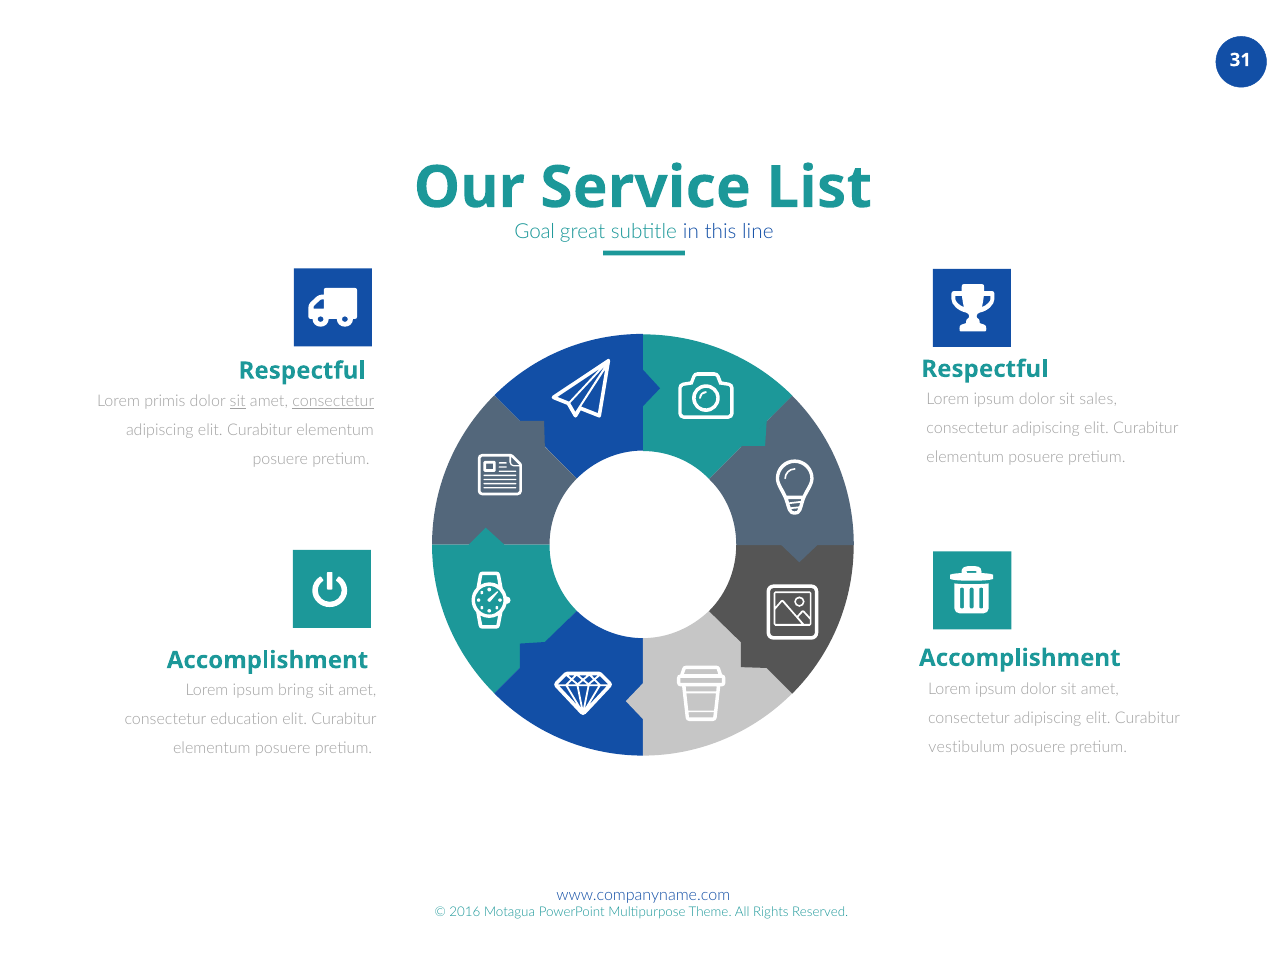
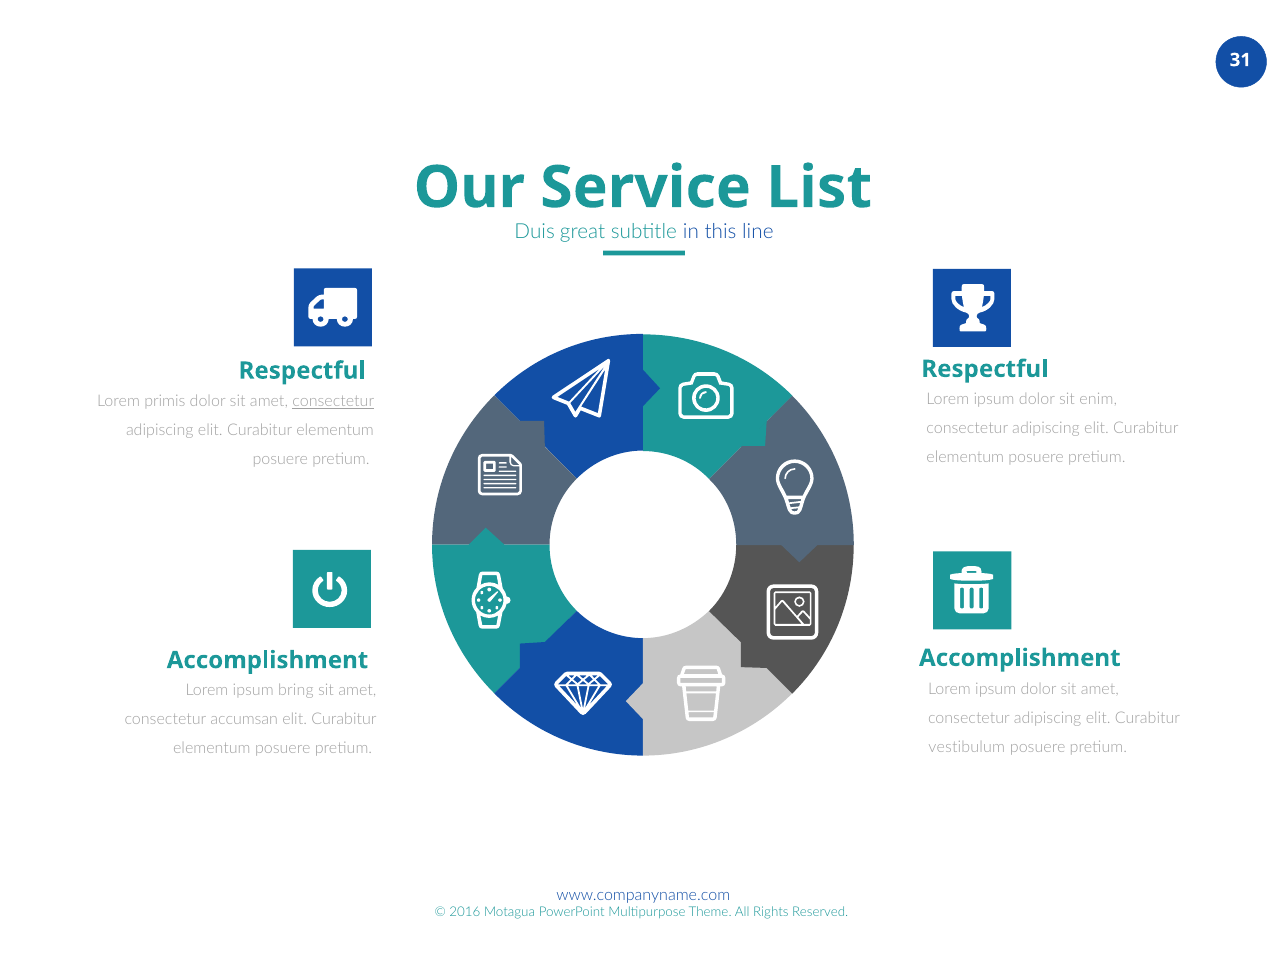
Goal: Goal -> Duis
sales: sales -> enim
sit at (238, 401) underline: present -> none
education: education -> accumsan
